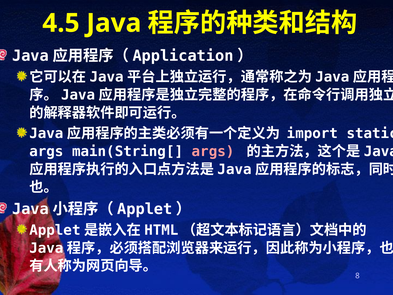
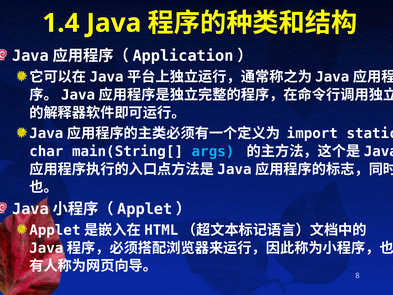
4.5: 4.5 -> 1.4
args at (46, 151): args -> char
args at (213, 151) colour: pink -> light blue
